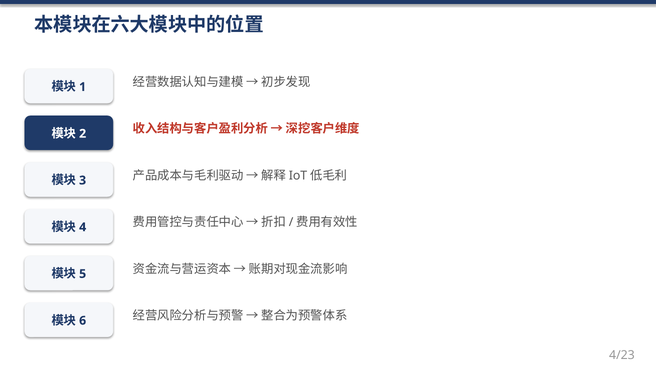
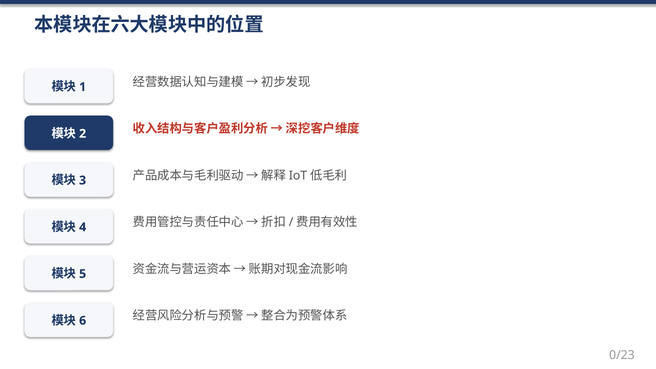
4/23: 4/23 -> 0/23
